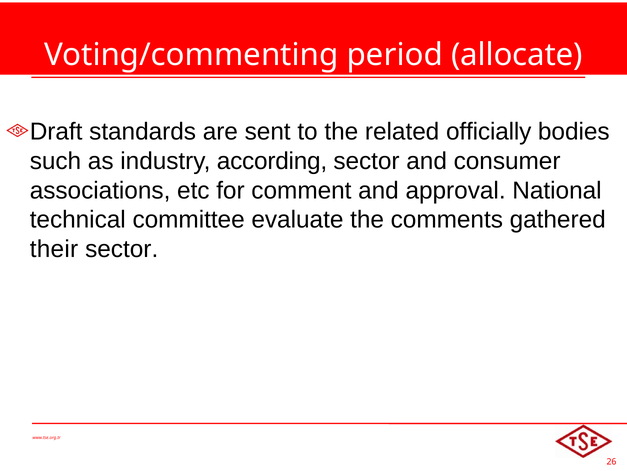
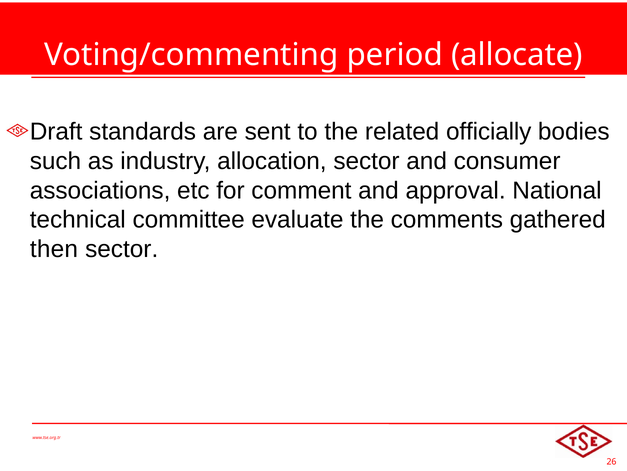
according: according -> allocation
their: their -> then
